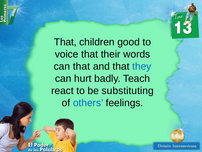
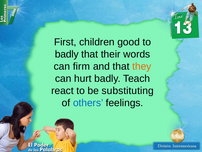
That at (65, 42): That -> First
voice at (67, 54): voice -> badly
can that: that -> firm
they colour: blue -> orange
